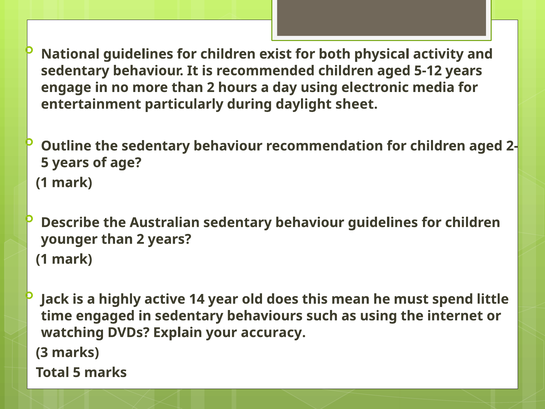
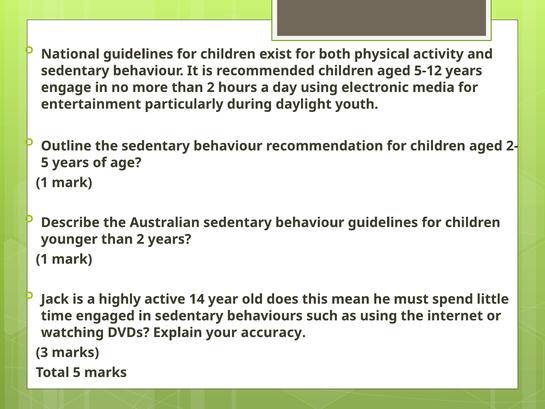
sheet: sheet -> youth
